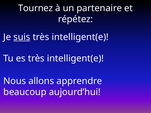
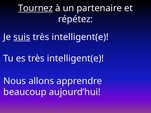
Tournez underline: none -> present
